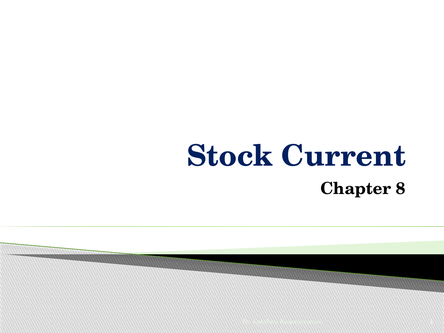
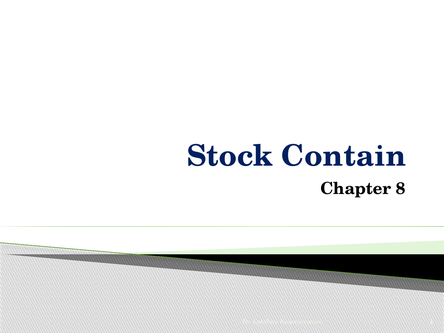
Current: Current -> Contain
